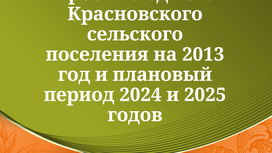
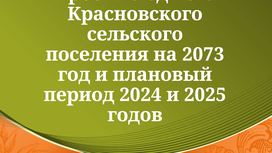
2013: 2013 -> 2073
